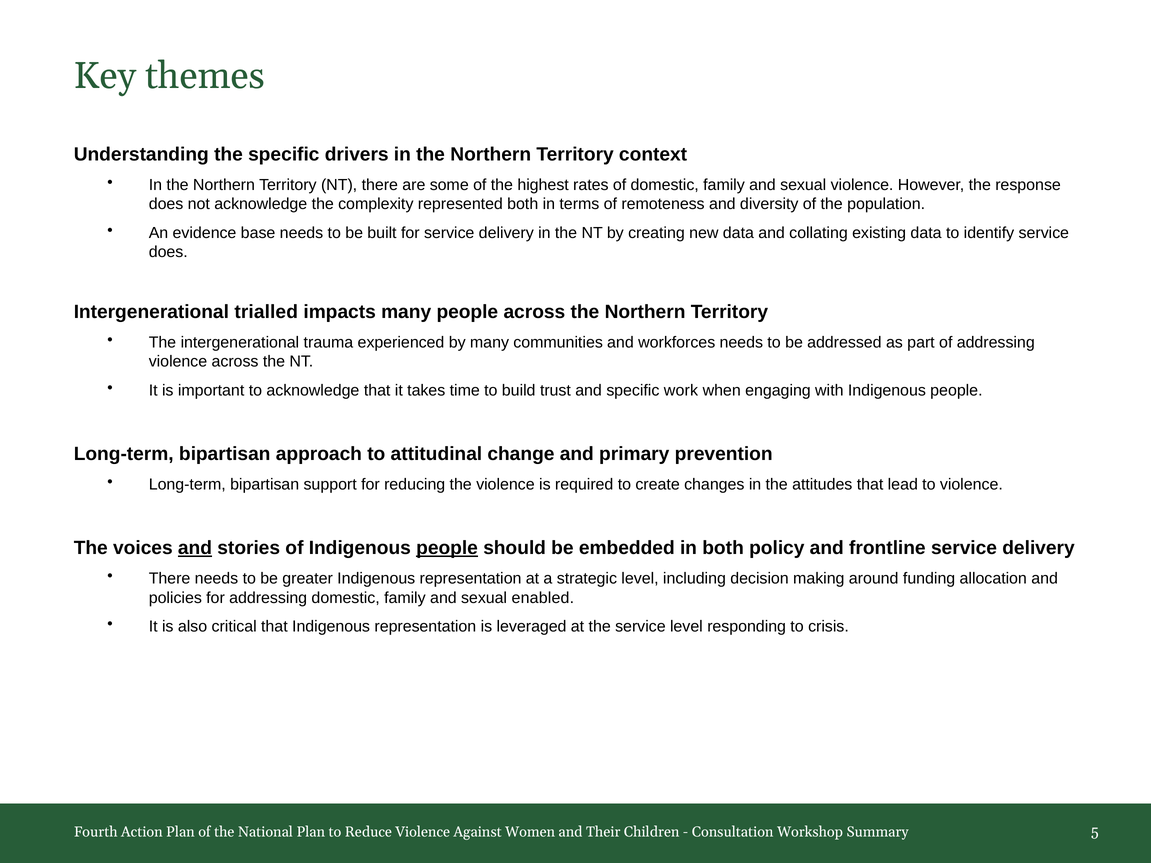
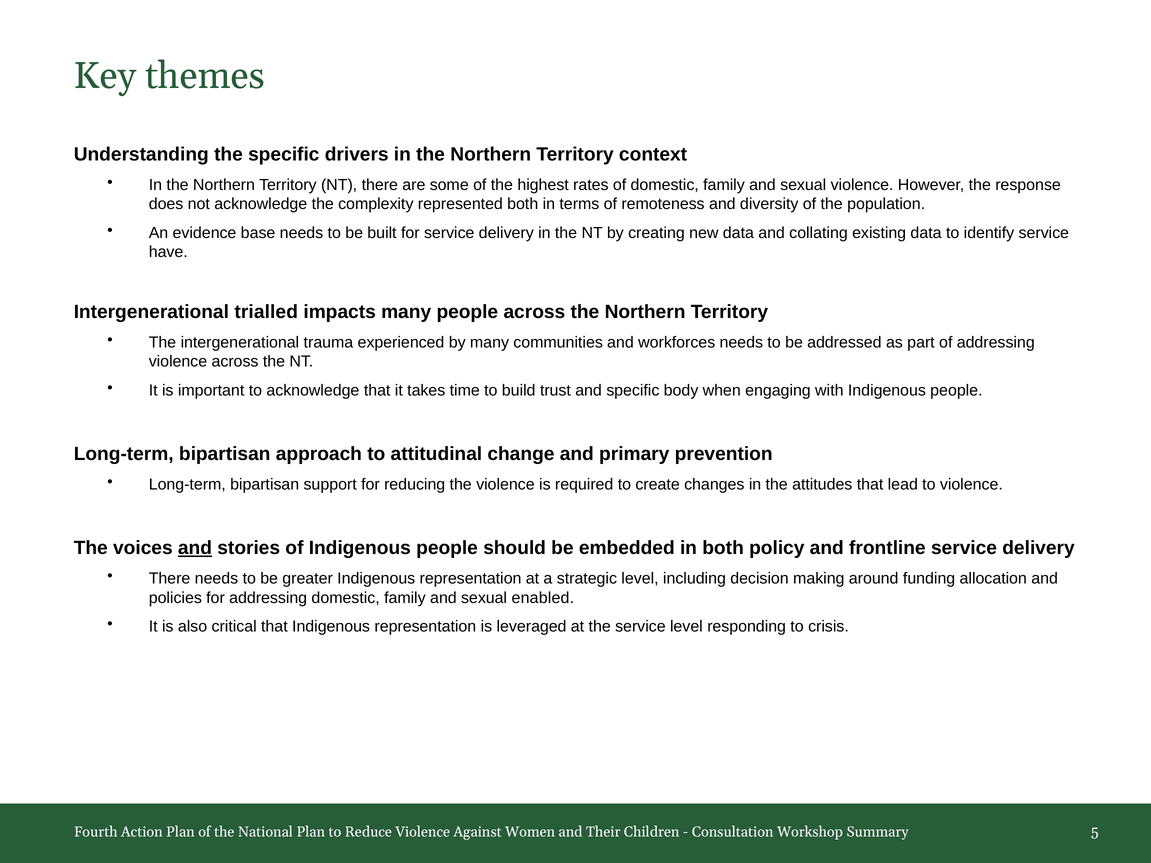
does at (168, 252): does -> have
work: work -> body
people at (447, 548) underline: present -> none
